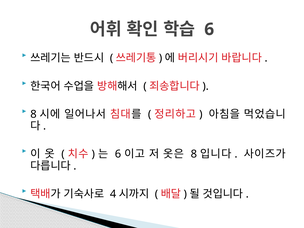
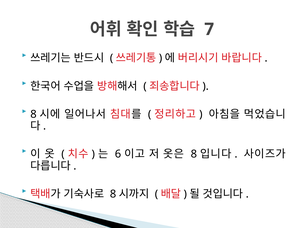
6 at (209, 29): 6 -> 7
4 at (113, 194): 4 -> 8
